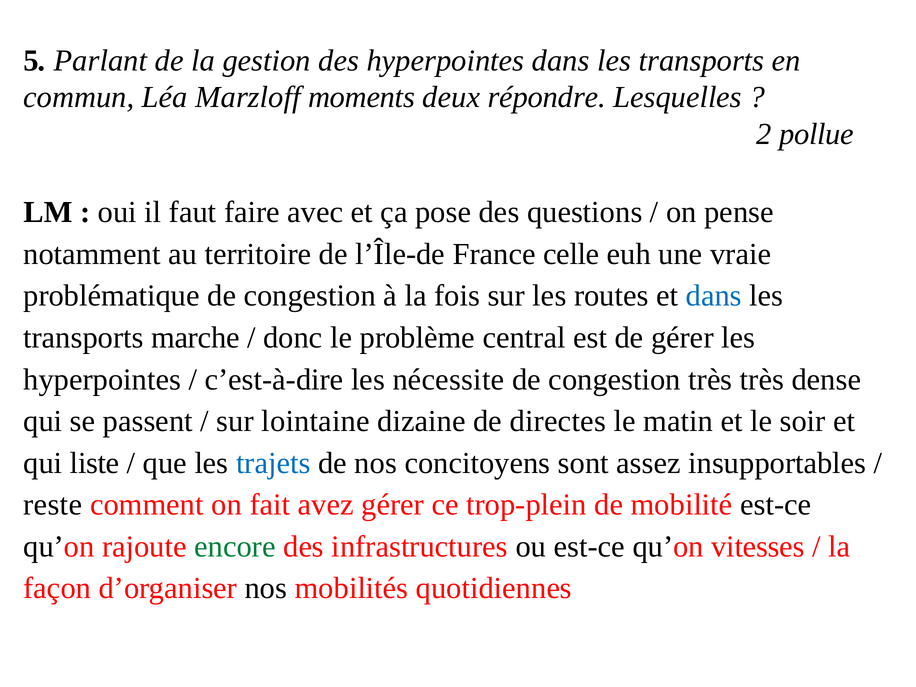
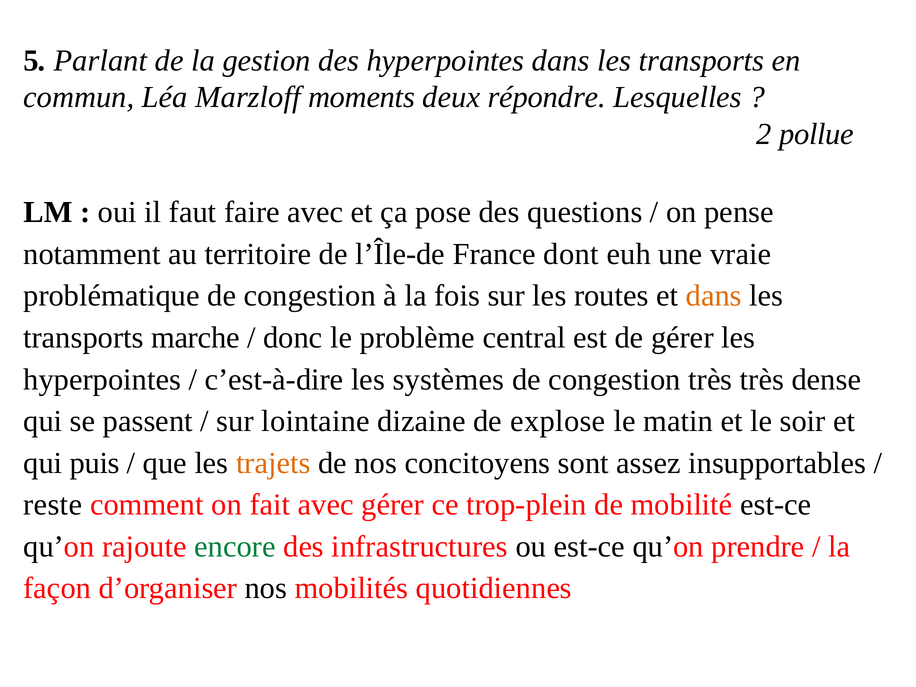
celle: celle -> dont
dans at (714, 296) colour: blue -> orange
nécessite: nécessite -> systèmes
directes: directes -> explose
liste: liste -> puis
trajets colour: blue -> orange
fait avez: avez -> avec
vitesses: vitesses -> prendre
